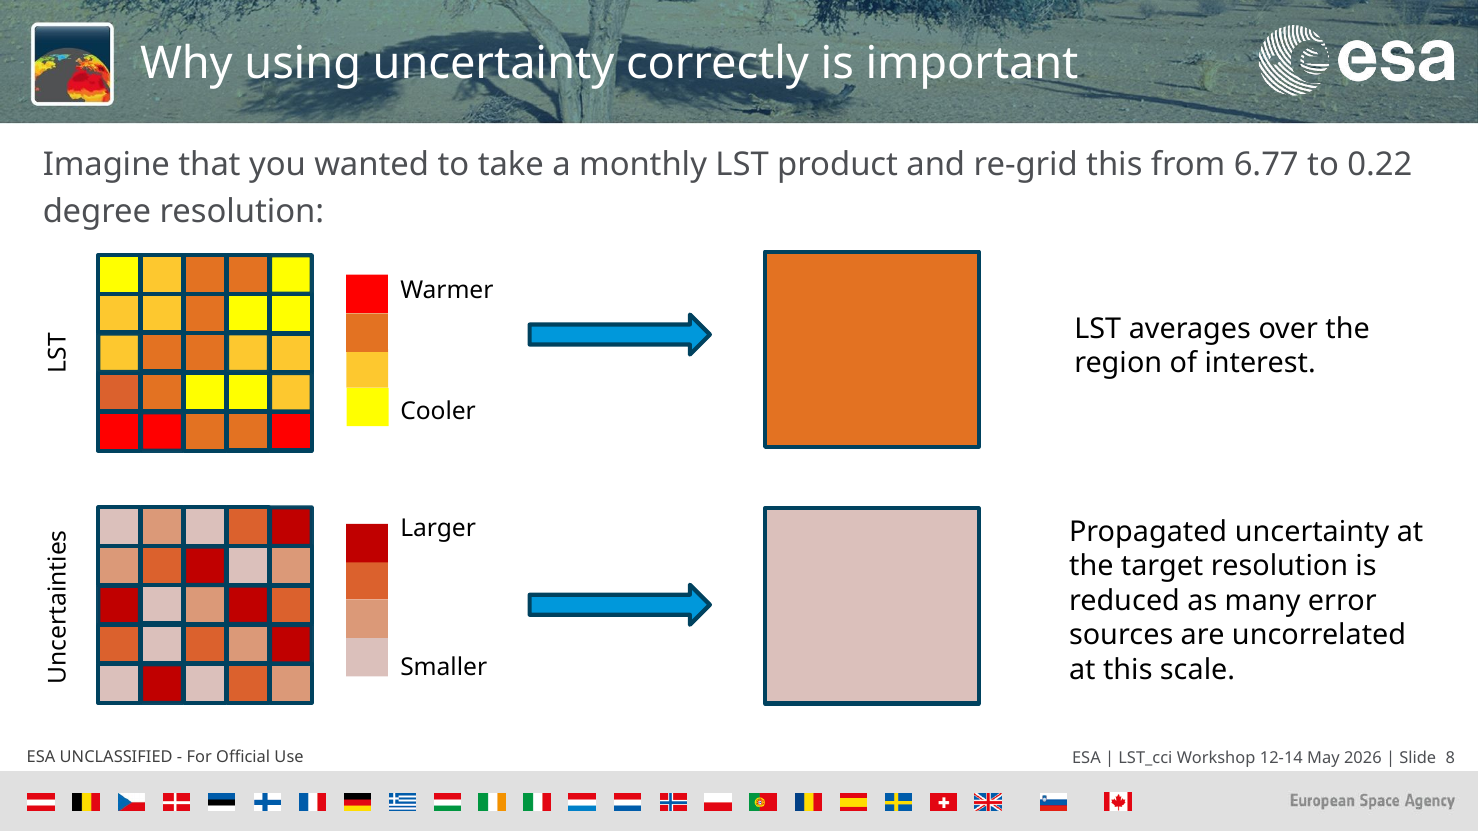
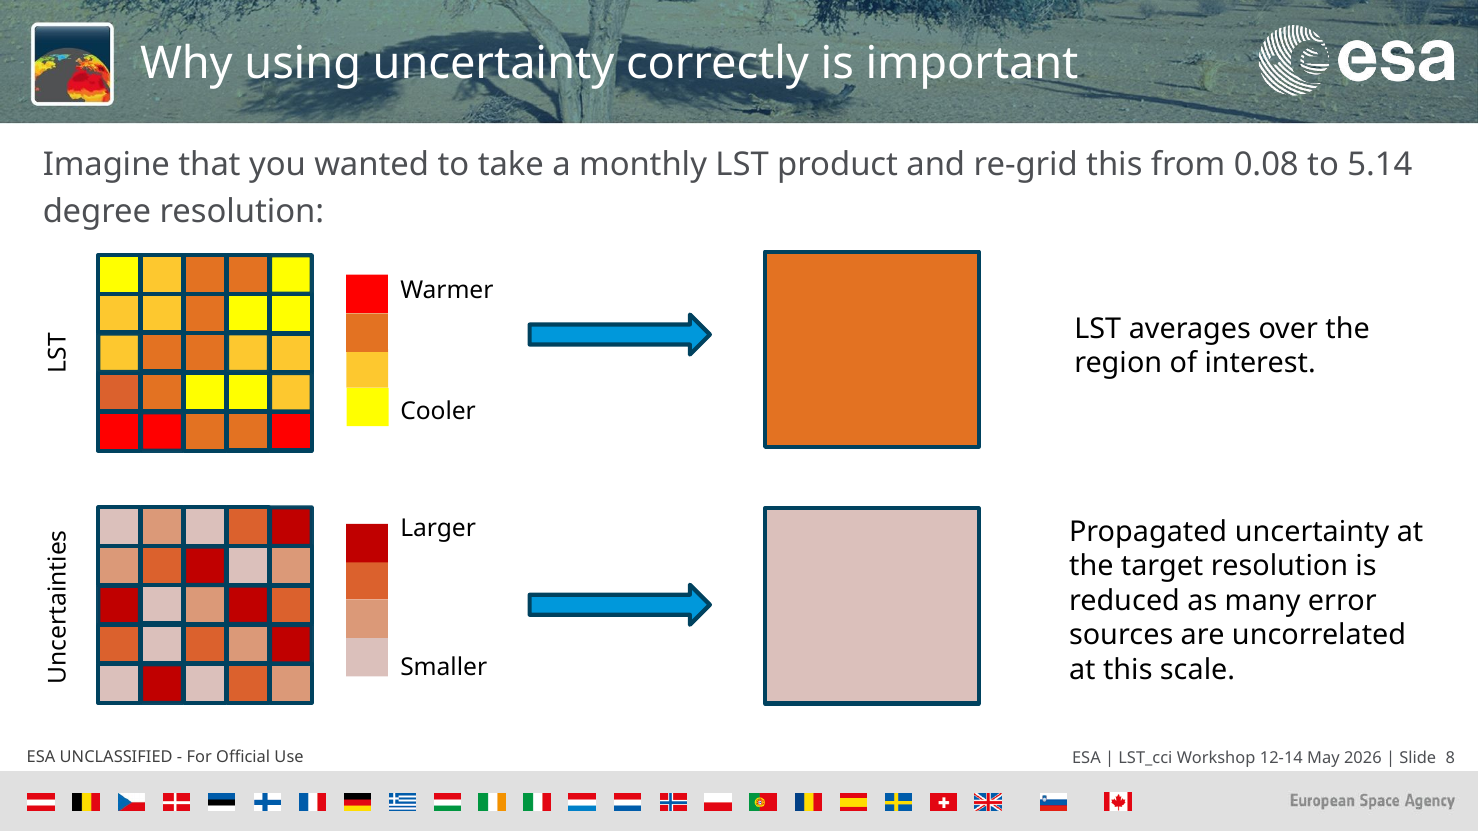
6.77: 6.77 -> 0.08
0.22: 0.22 -> 5.14
